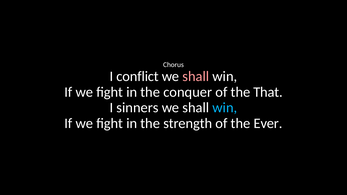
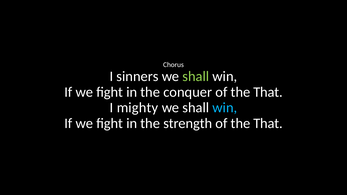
conflict: conflict -> sinners
shall at (196, 77) colour: pink -> light green
sinners: sinners -> mighty
strength of the Ever: Ever -> That
